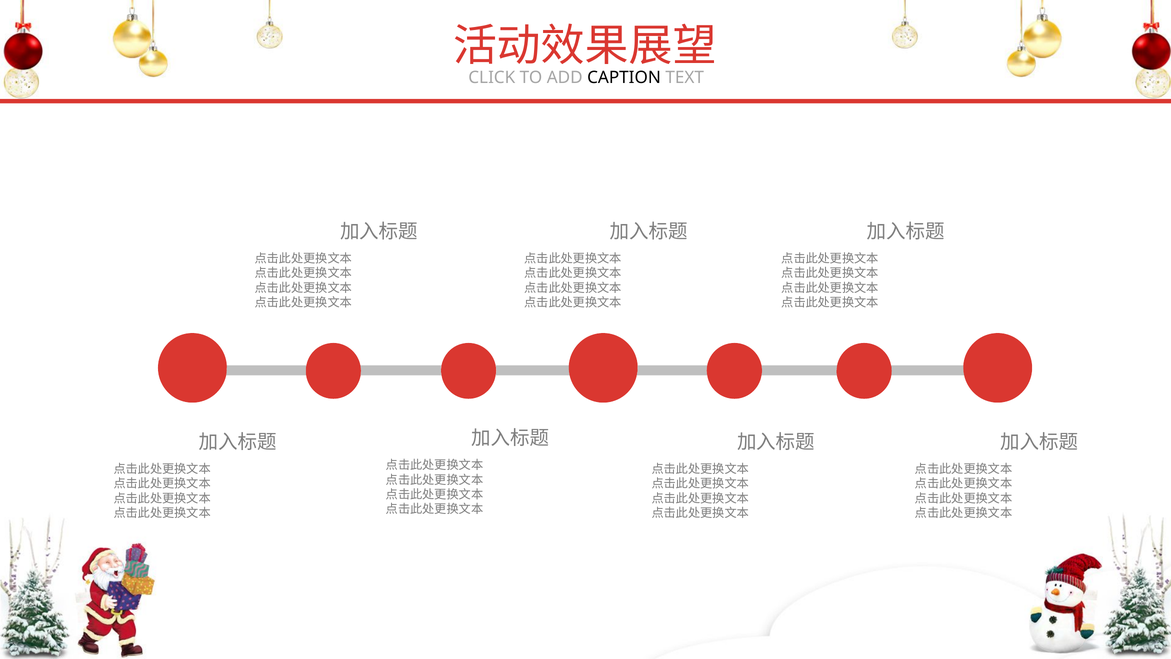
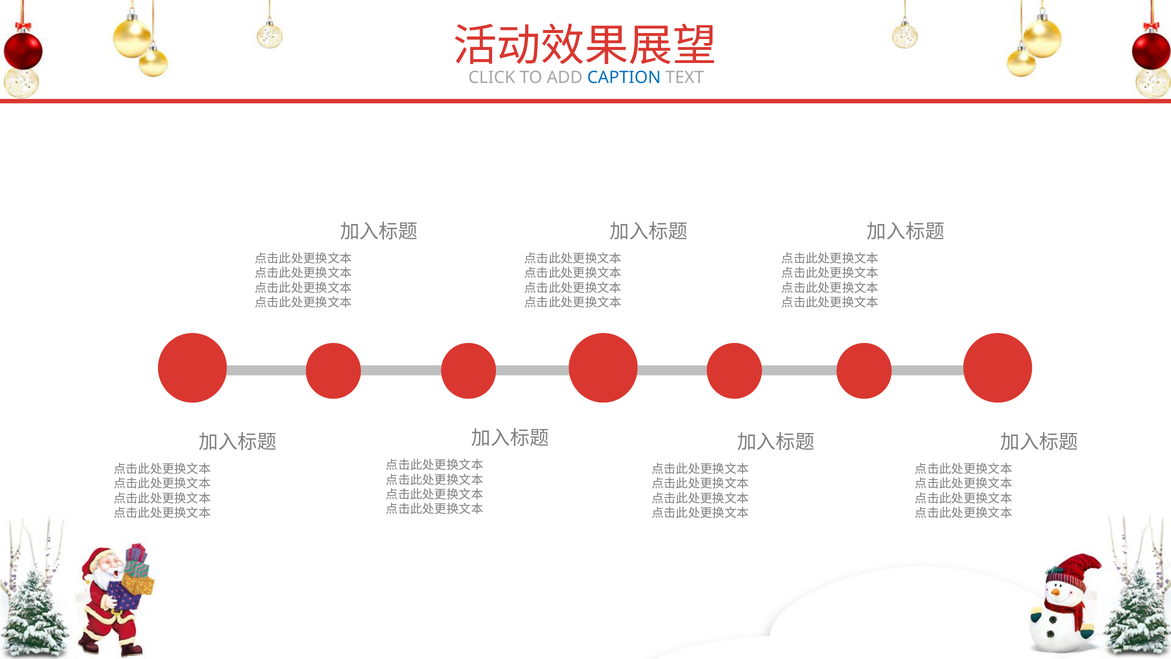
CAPTION colour: black -> blue
